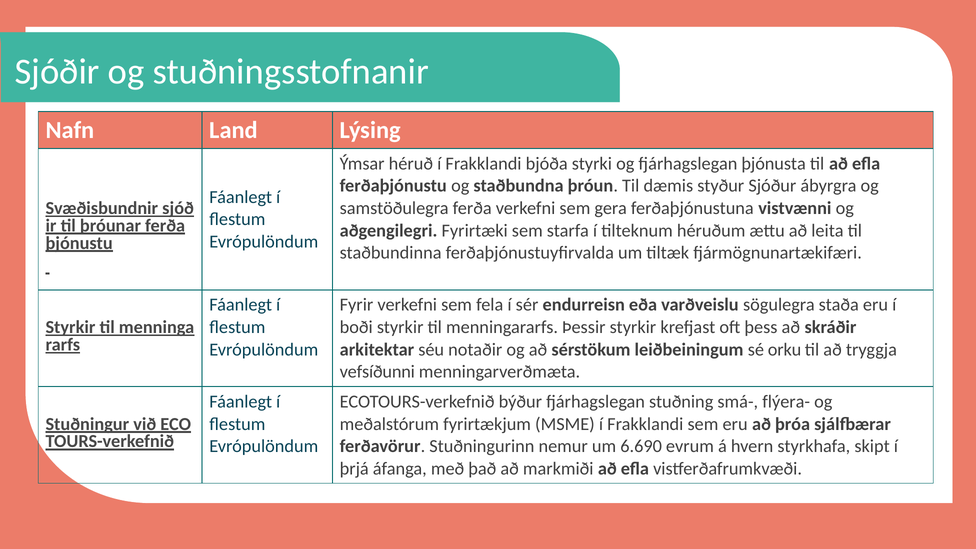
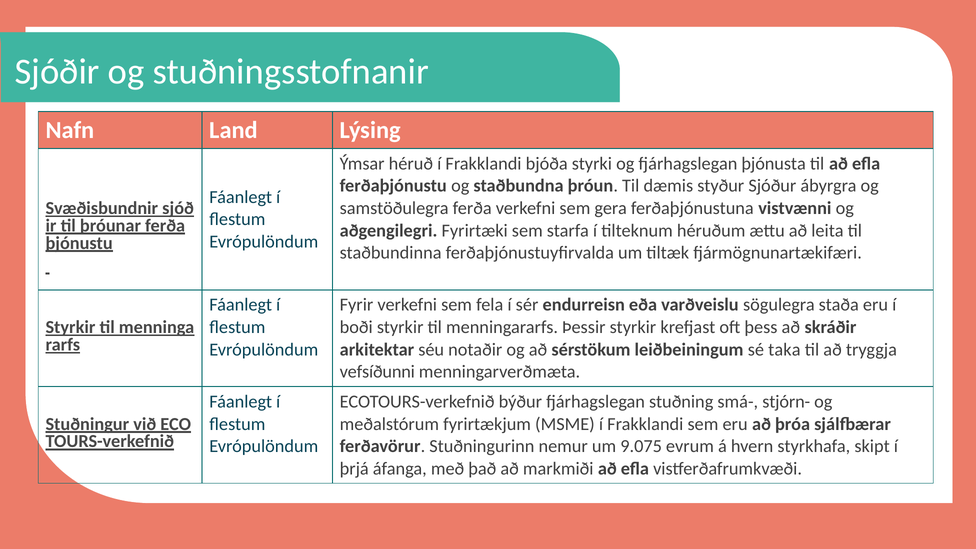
orku: orku -> taka
flýera-: flýera- -> stjórn-
6.690: 6.690 -> 9.075
